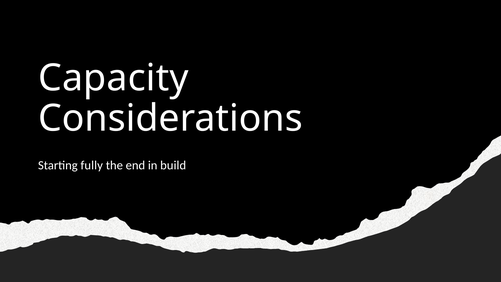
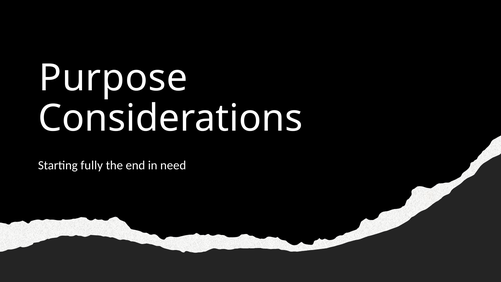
Capacity: Capacity -> Purpose
build: build -> need
